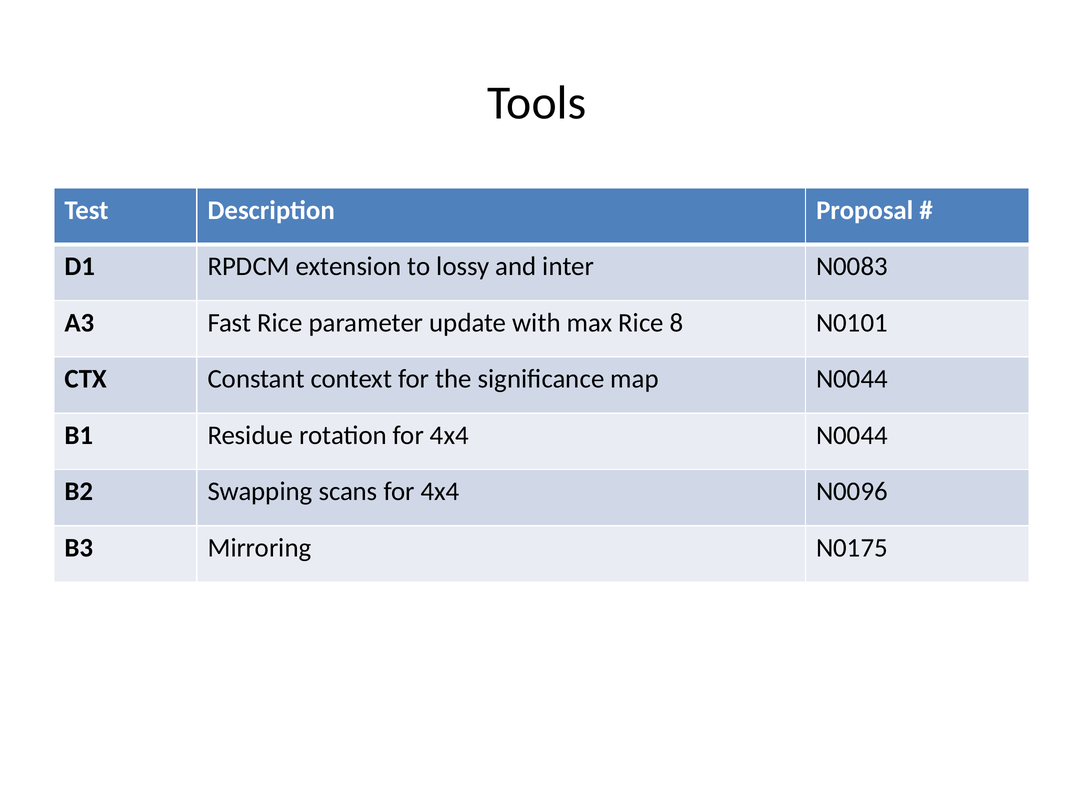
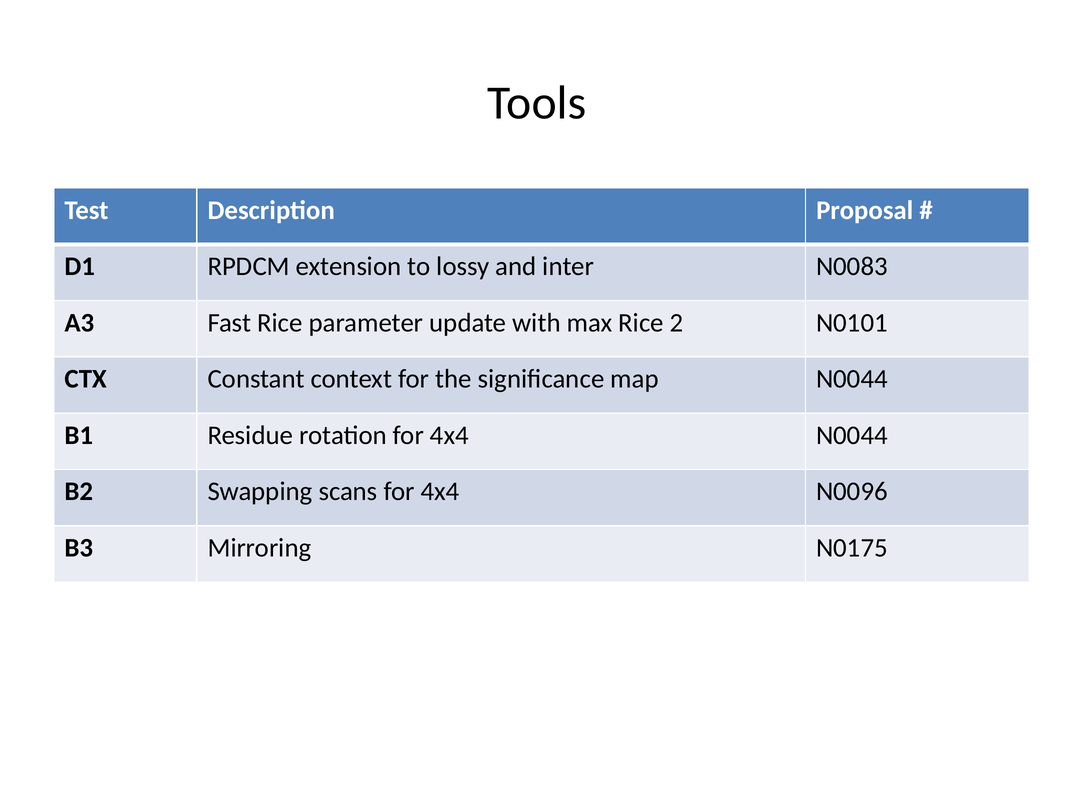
8: 8 -> 2
